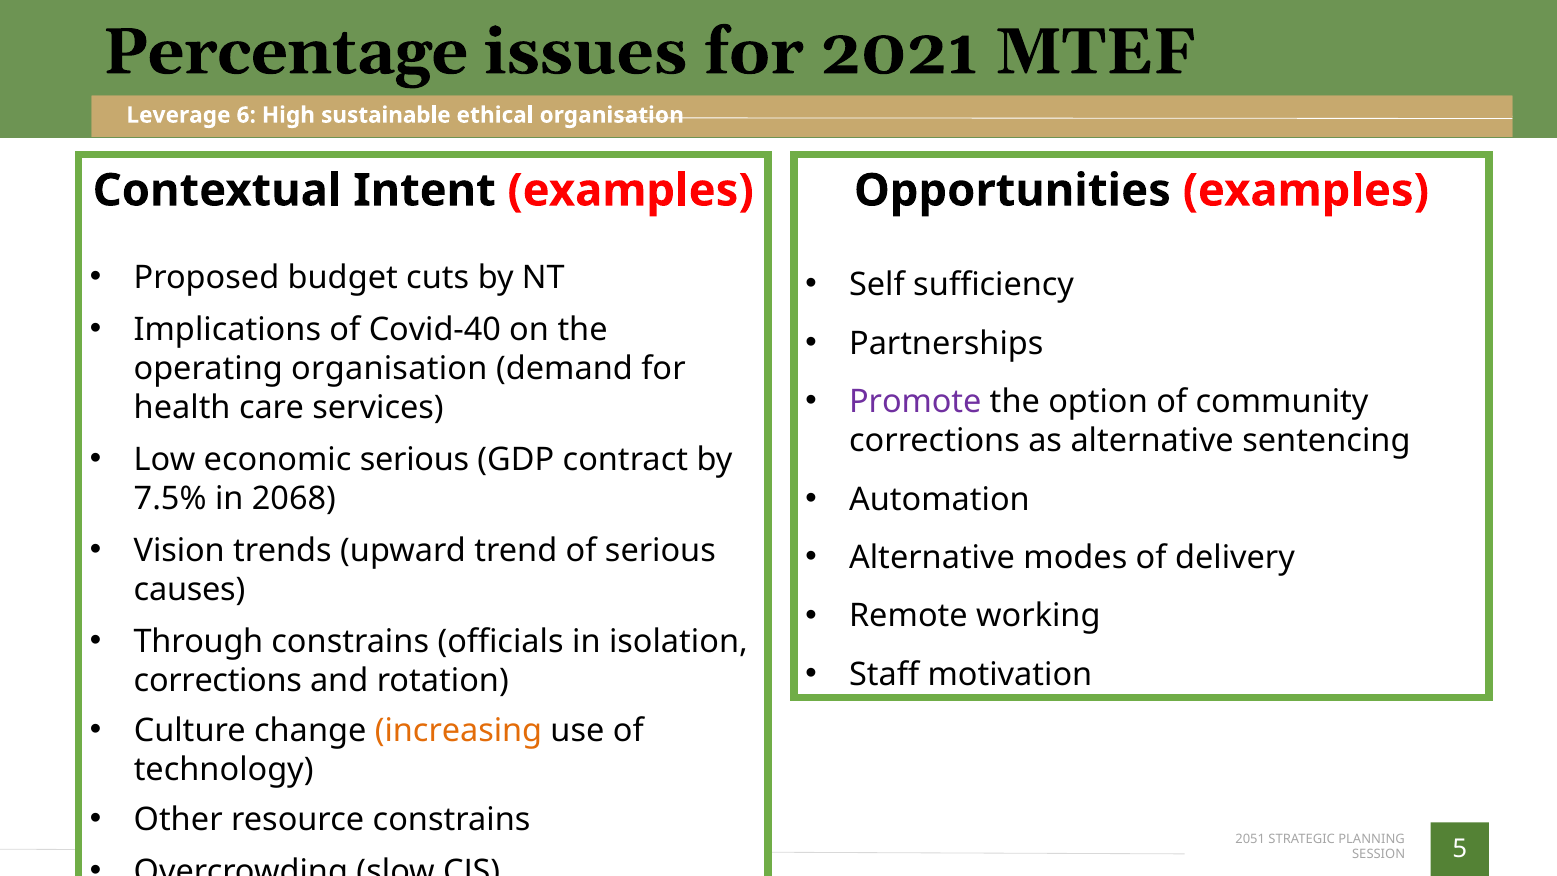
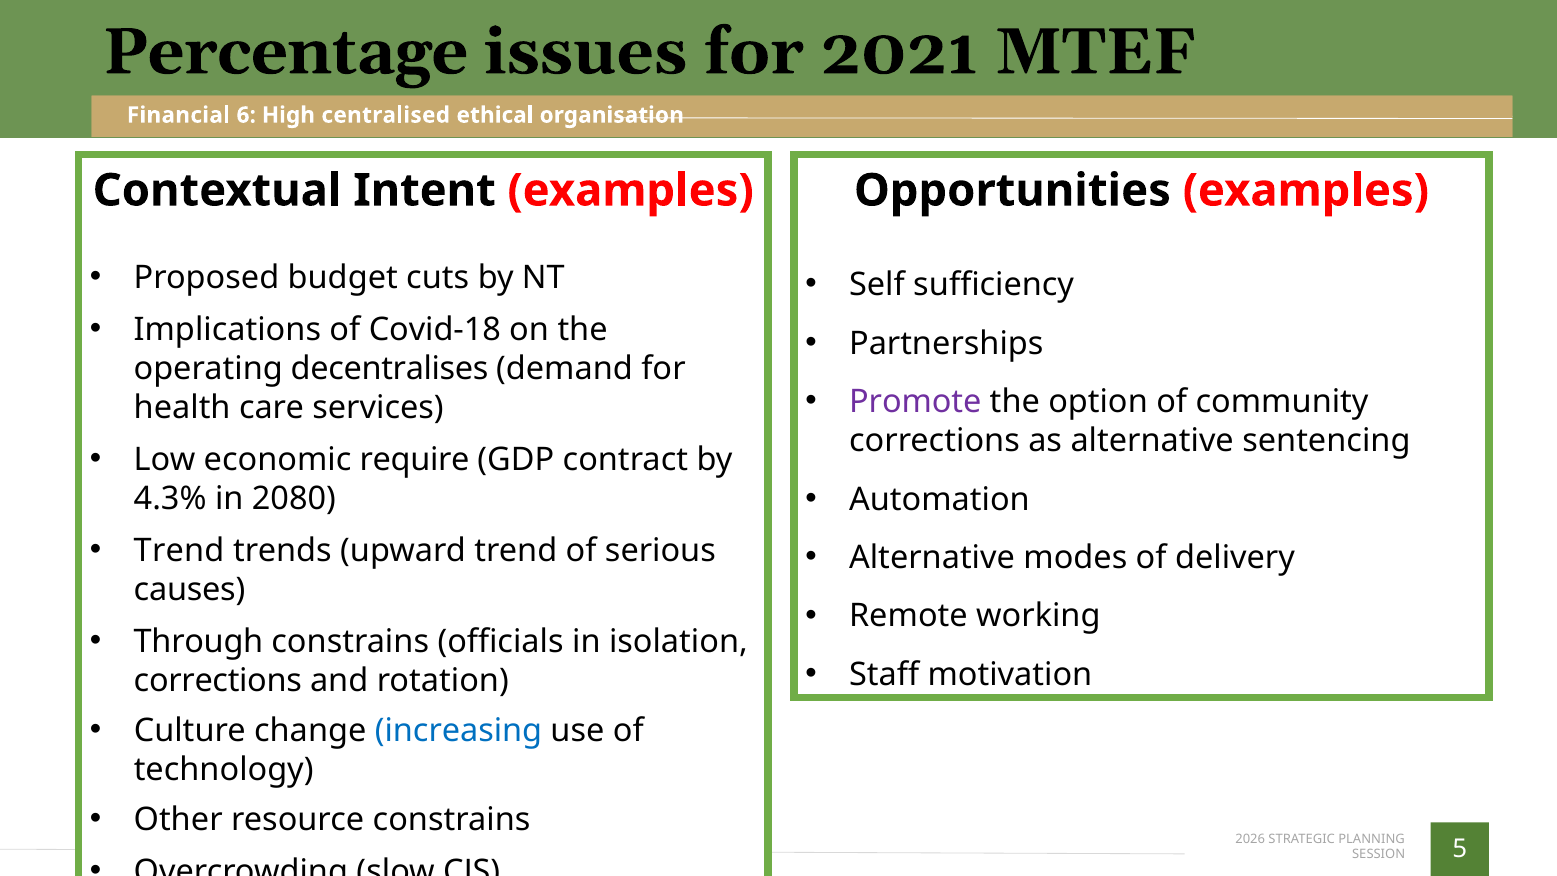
Leverage: Leverage -> Financial
sustainable: sustainable -> centralised
Covid-40: Covid-40 -> Covid-18
operating organisation: organisation -> decentralises
economic serious: serious -> require
7.5%: 7.5% -> 4.3%
2068: 2068 -> 2080
Vision at (179, 550): Vision -> Trend
increasing colour: orange -> blue
2051: 2051 -> 2026
